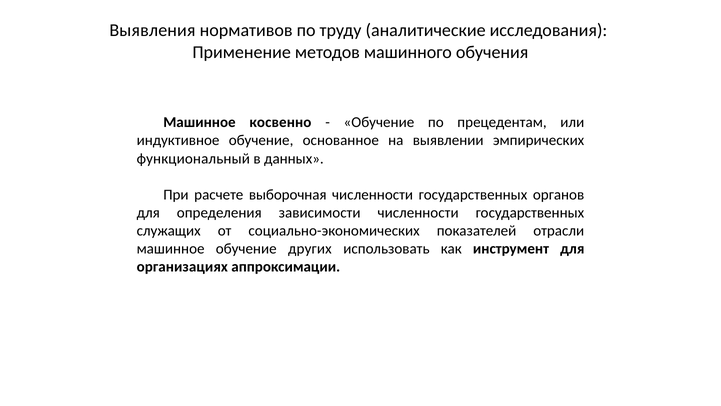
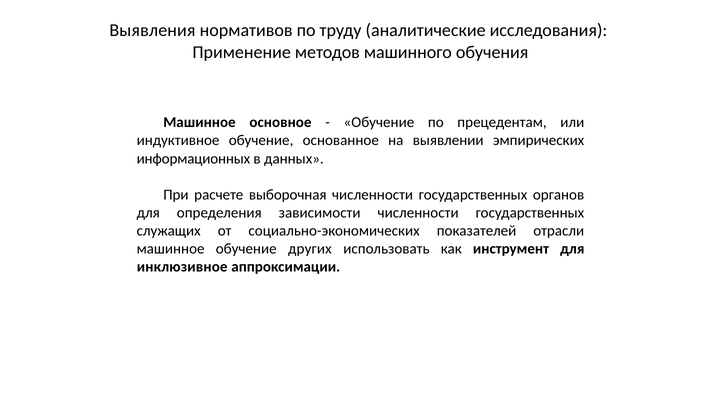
косвенно: косвенно -> основное
функциональный: функциональный -> информационных
организациях: организациях -> инклюзивное
